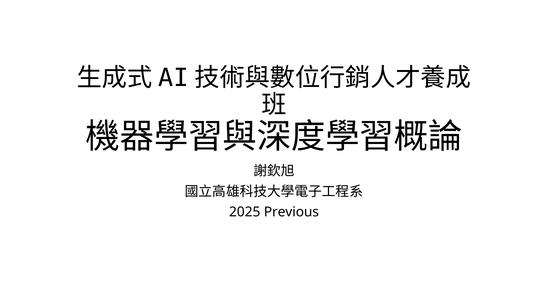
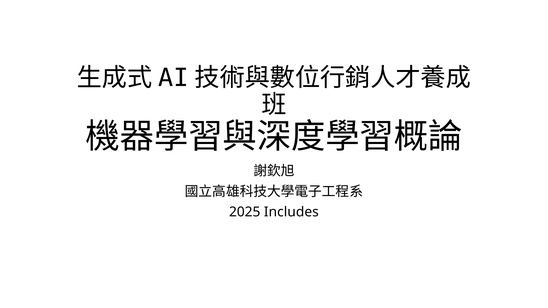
Previous: Previous -> Includes
